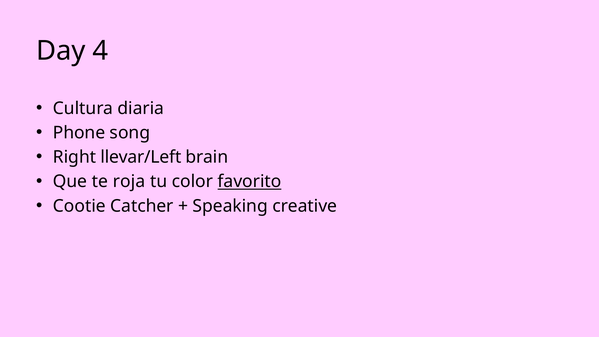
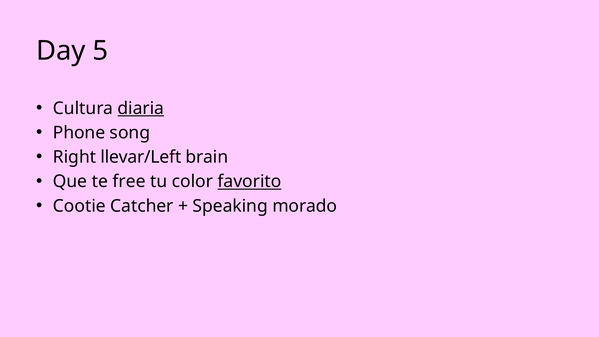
4: 4 -> 5
diaria underline: none -> present
roja: roja -> free
creative: creative -> morado
